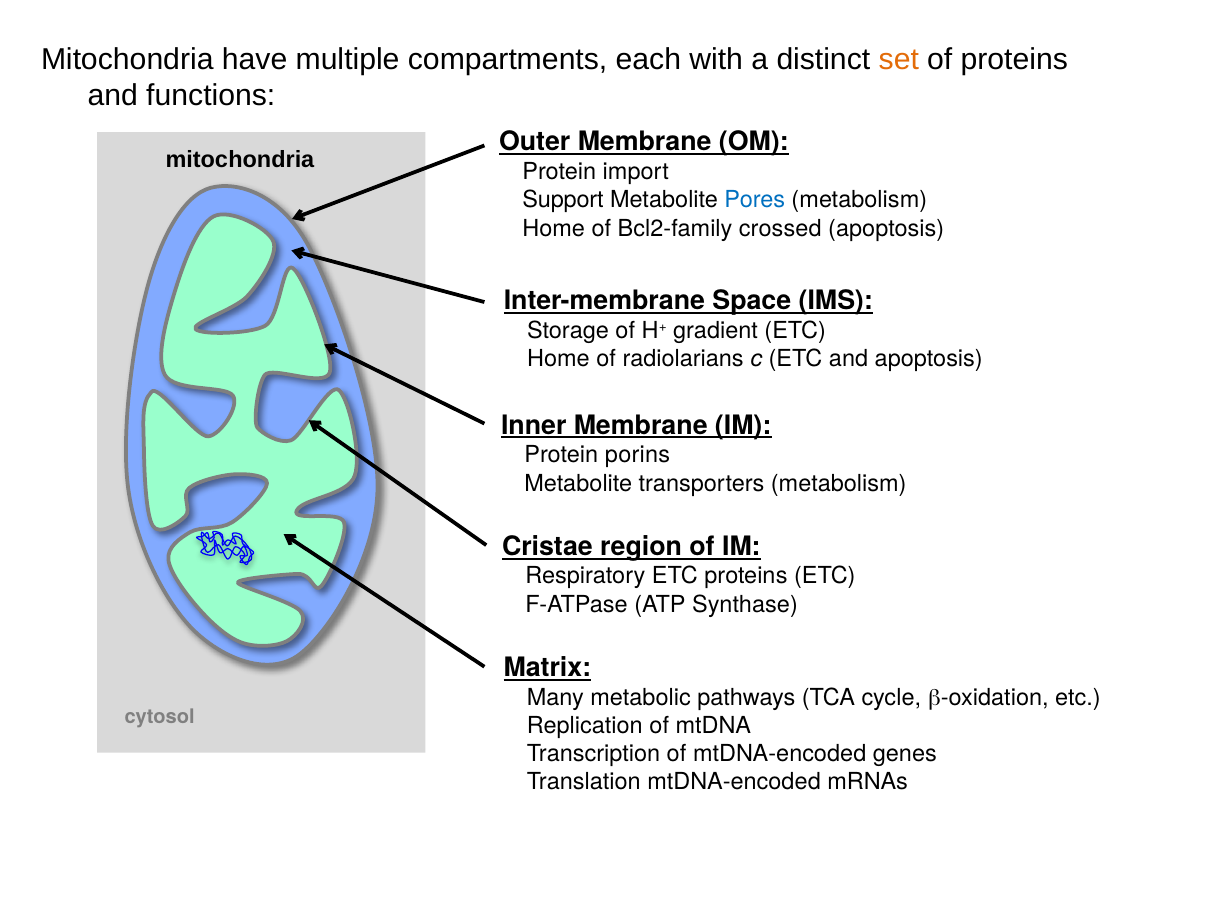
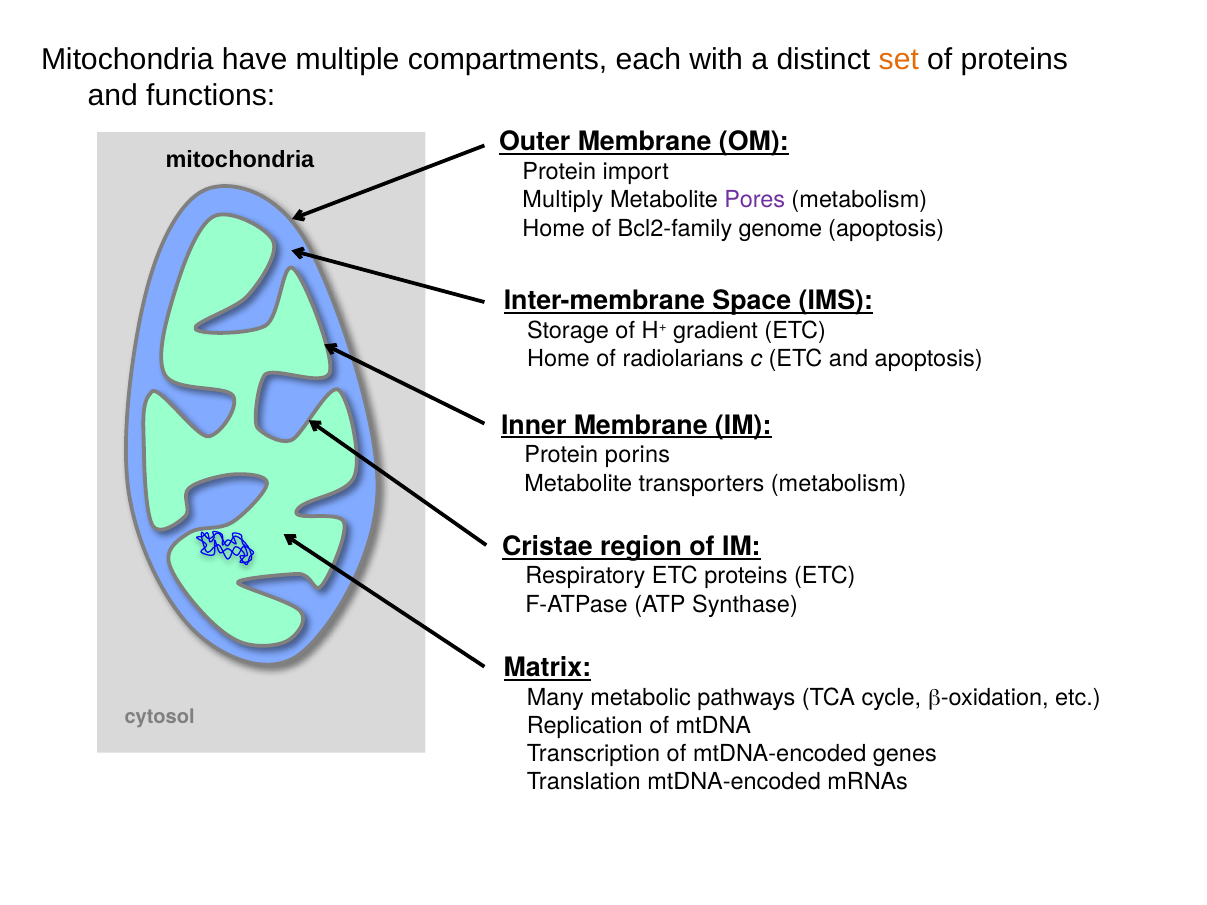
Support: Support -> Multiply
Pores colour: blue -> purple
crossed: crossed -> genome
